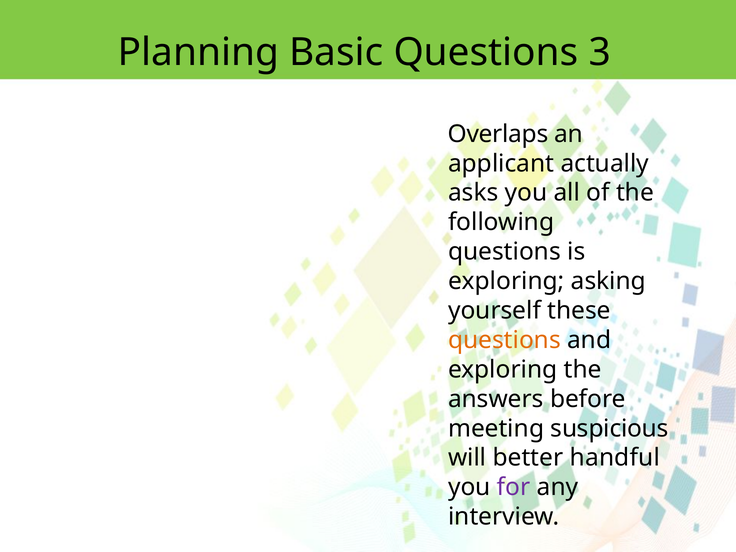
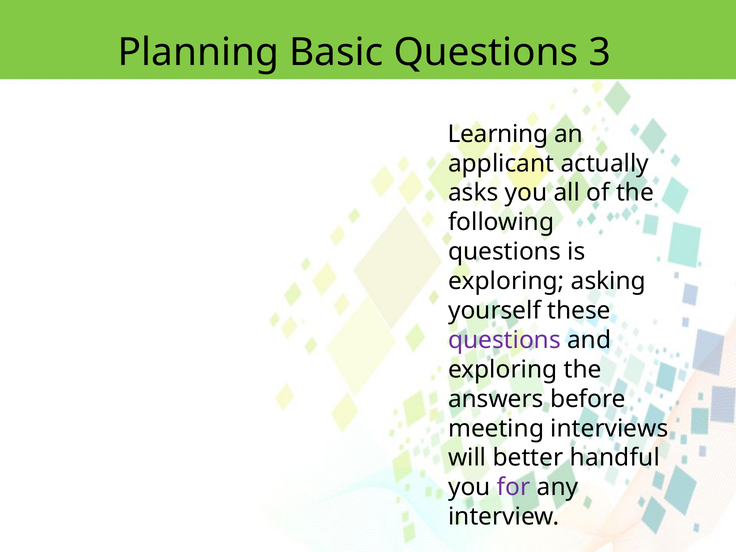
Overlaps: Overlaps -> Learning
questions at (504, 340) colour: orange -> purple
suspicious: suspicious -> interviews
